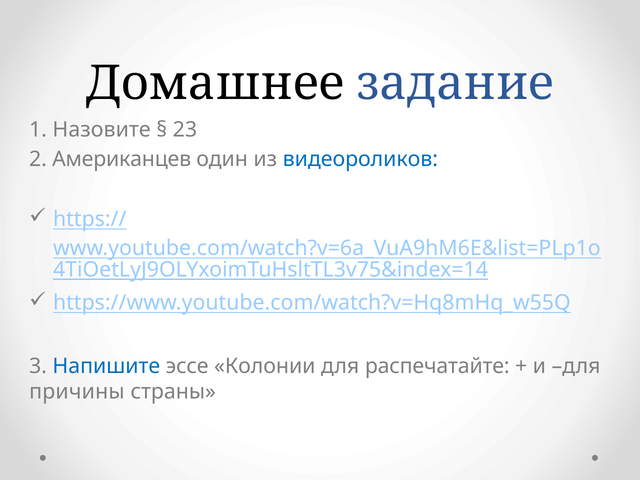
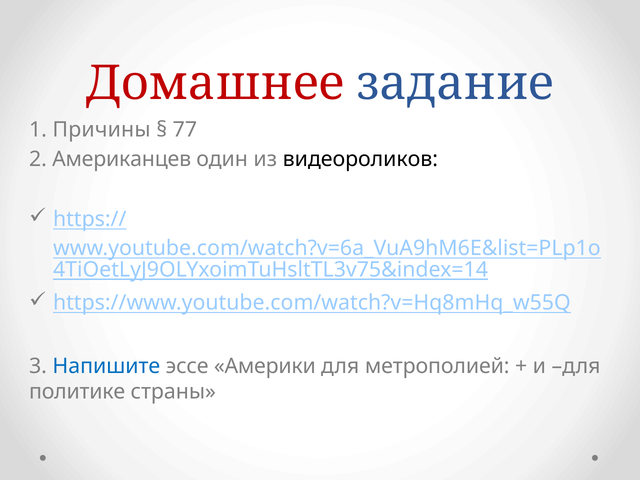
Домашнее colour: black -> red
Назовите: Назовите -> Причины
23: 23 -> 77
видеороликов colour: blue -> black
Колонии: Колонии -> Америки
распечатайте: распечатайте -> метрополией
причины: причины -> политике
